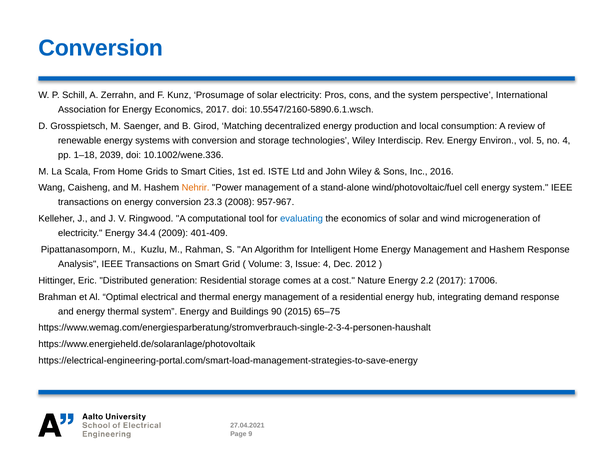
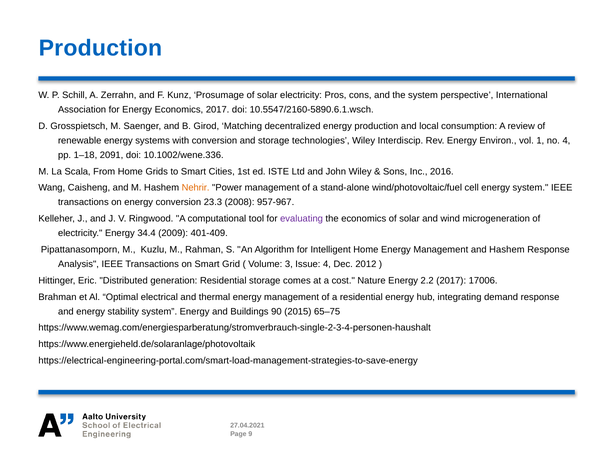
Conversion at (101, 48): Conversion -> Production
5: 5 -> 1
2039: 2039 -> 2091
evaluating colour: blue -> purple
energy thermal: thermal -> stability
